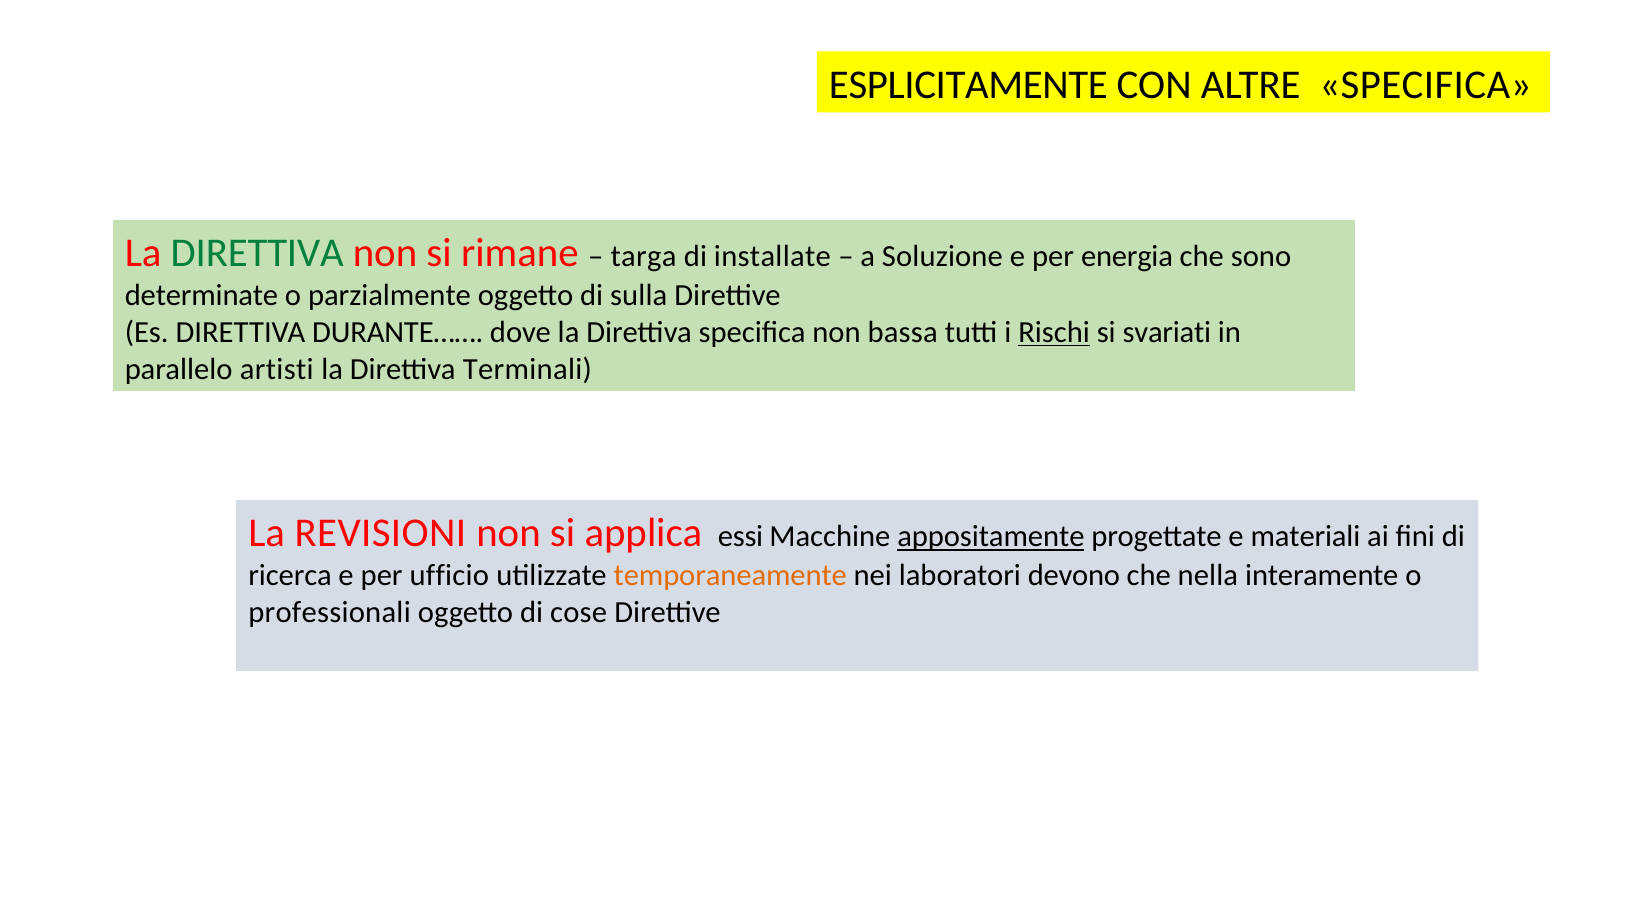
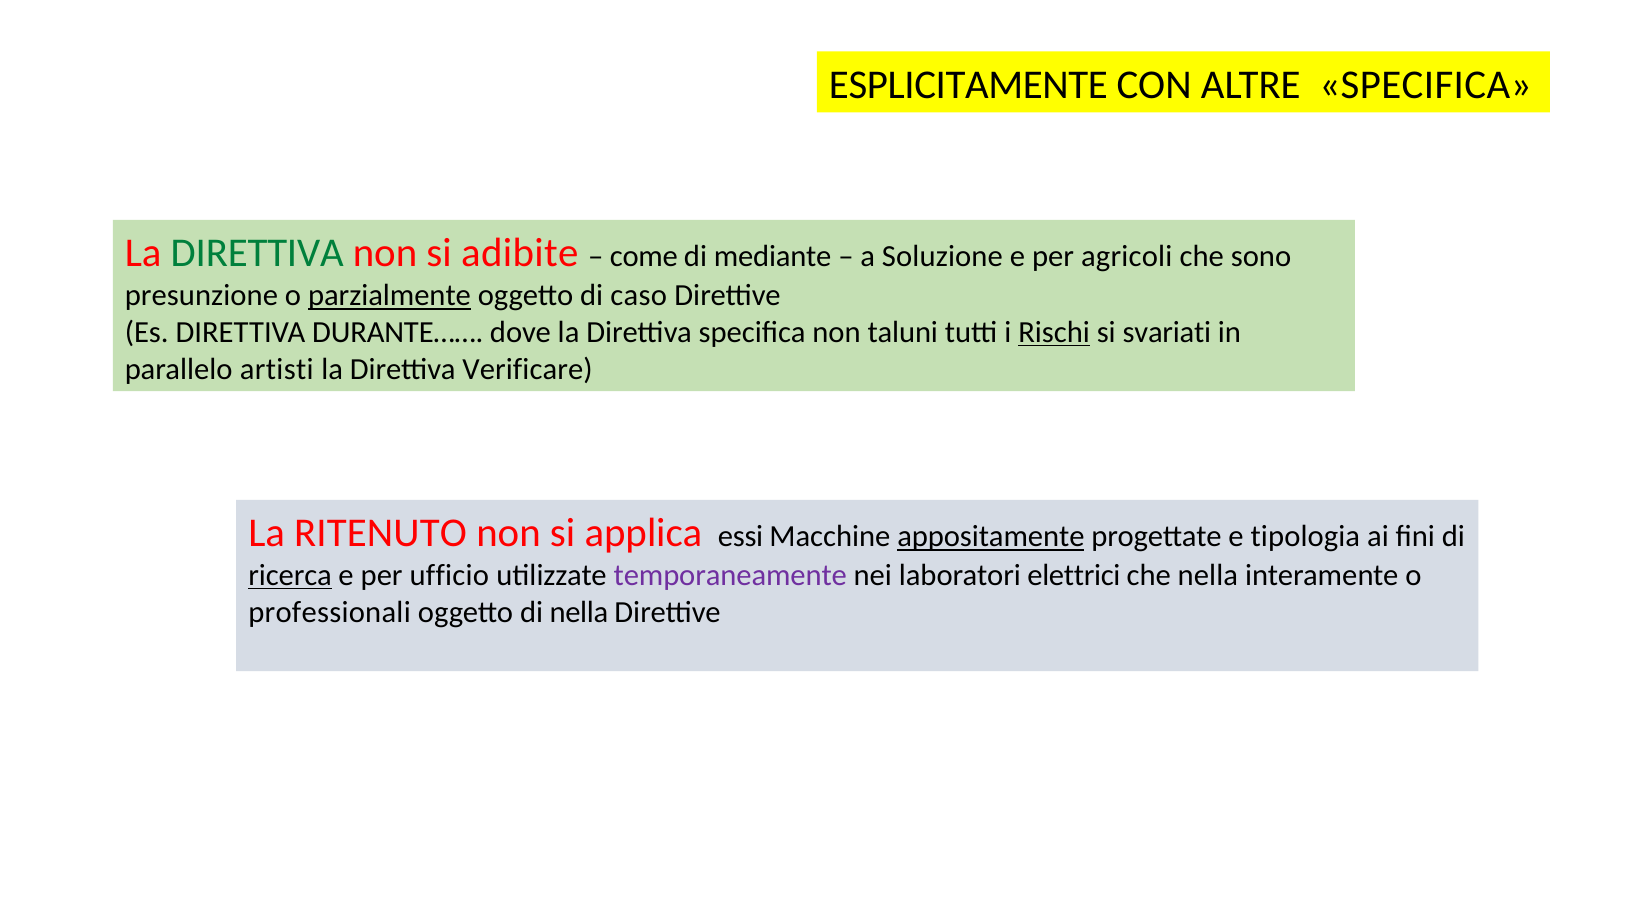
rimane: rimane -> adibite
targa: targa -> come
installate: installate -> mediante
energia: energia -> agricoli
determinate: determinate -> presunzione
parzialmente underline: none -> present
sulla: sulla -> caso
bassa: bassa -> taluni
Terminali: Terminali -> Verificare
REVISIONI: REVISIONI -> RITENUTO
materiali: materiali -> tipologia
ricerca underline: none -> present
temporaneamente colour: orange -> purple
devono: devono -> elettrici
di cose: cose -> nella
